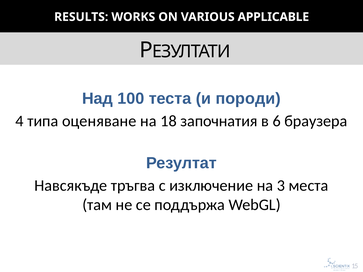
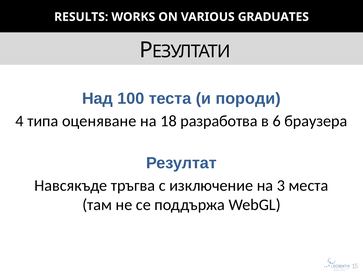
APPLICABLE: APPLICABLE -> GRADUATES
започнатия: започнатия -> разработва
